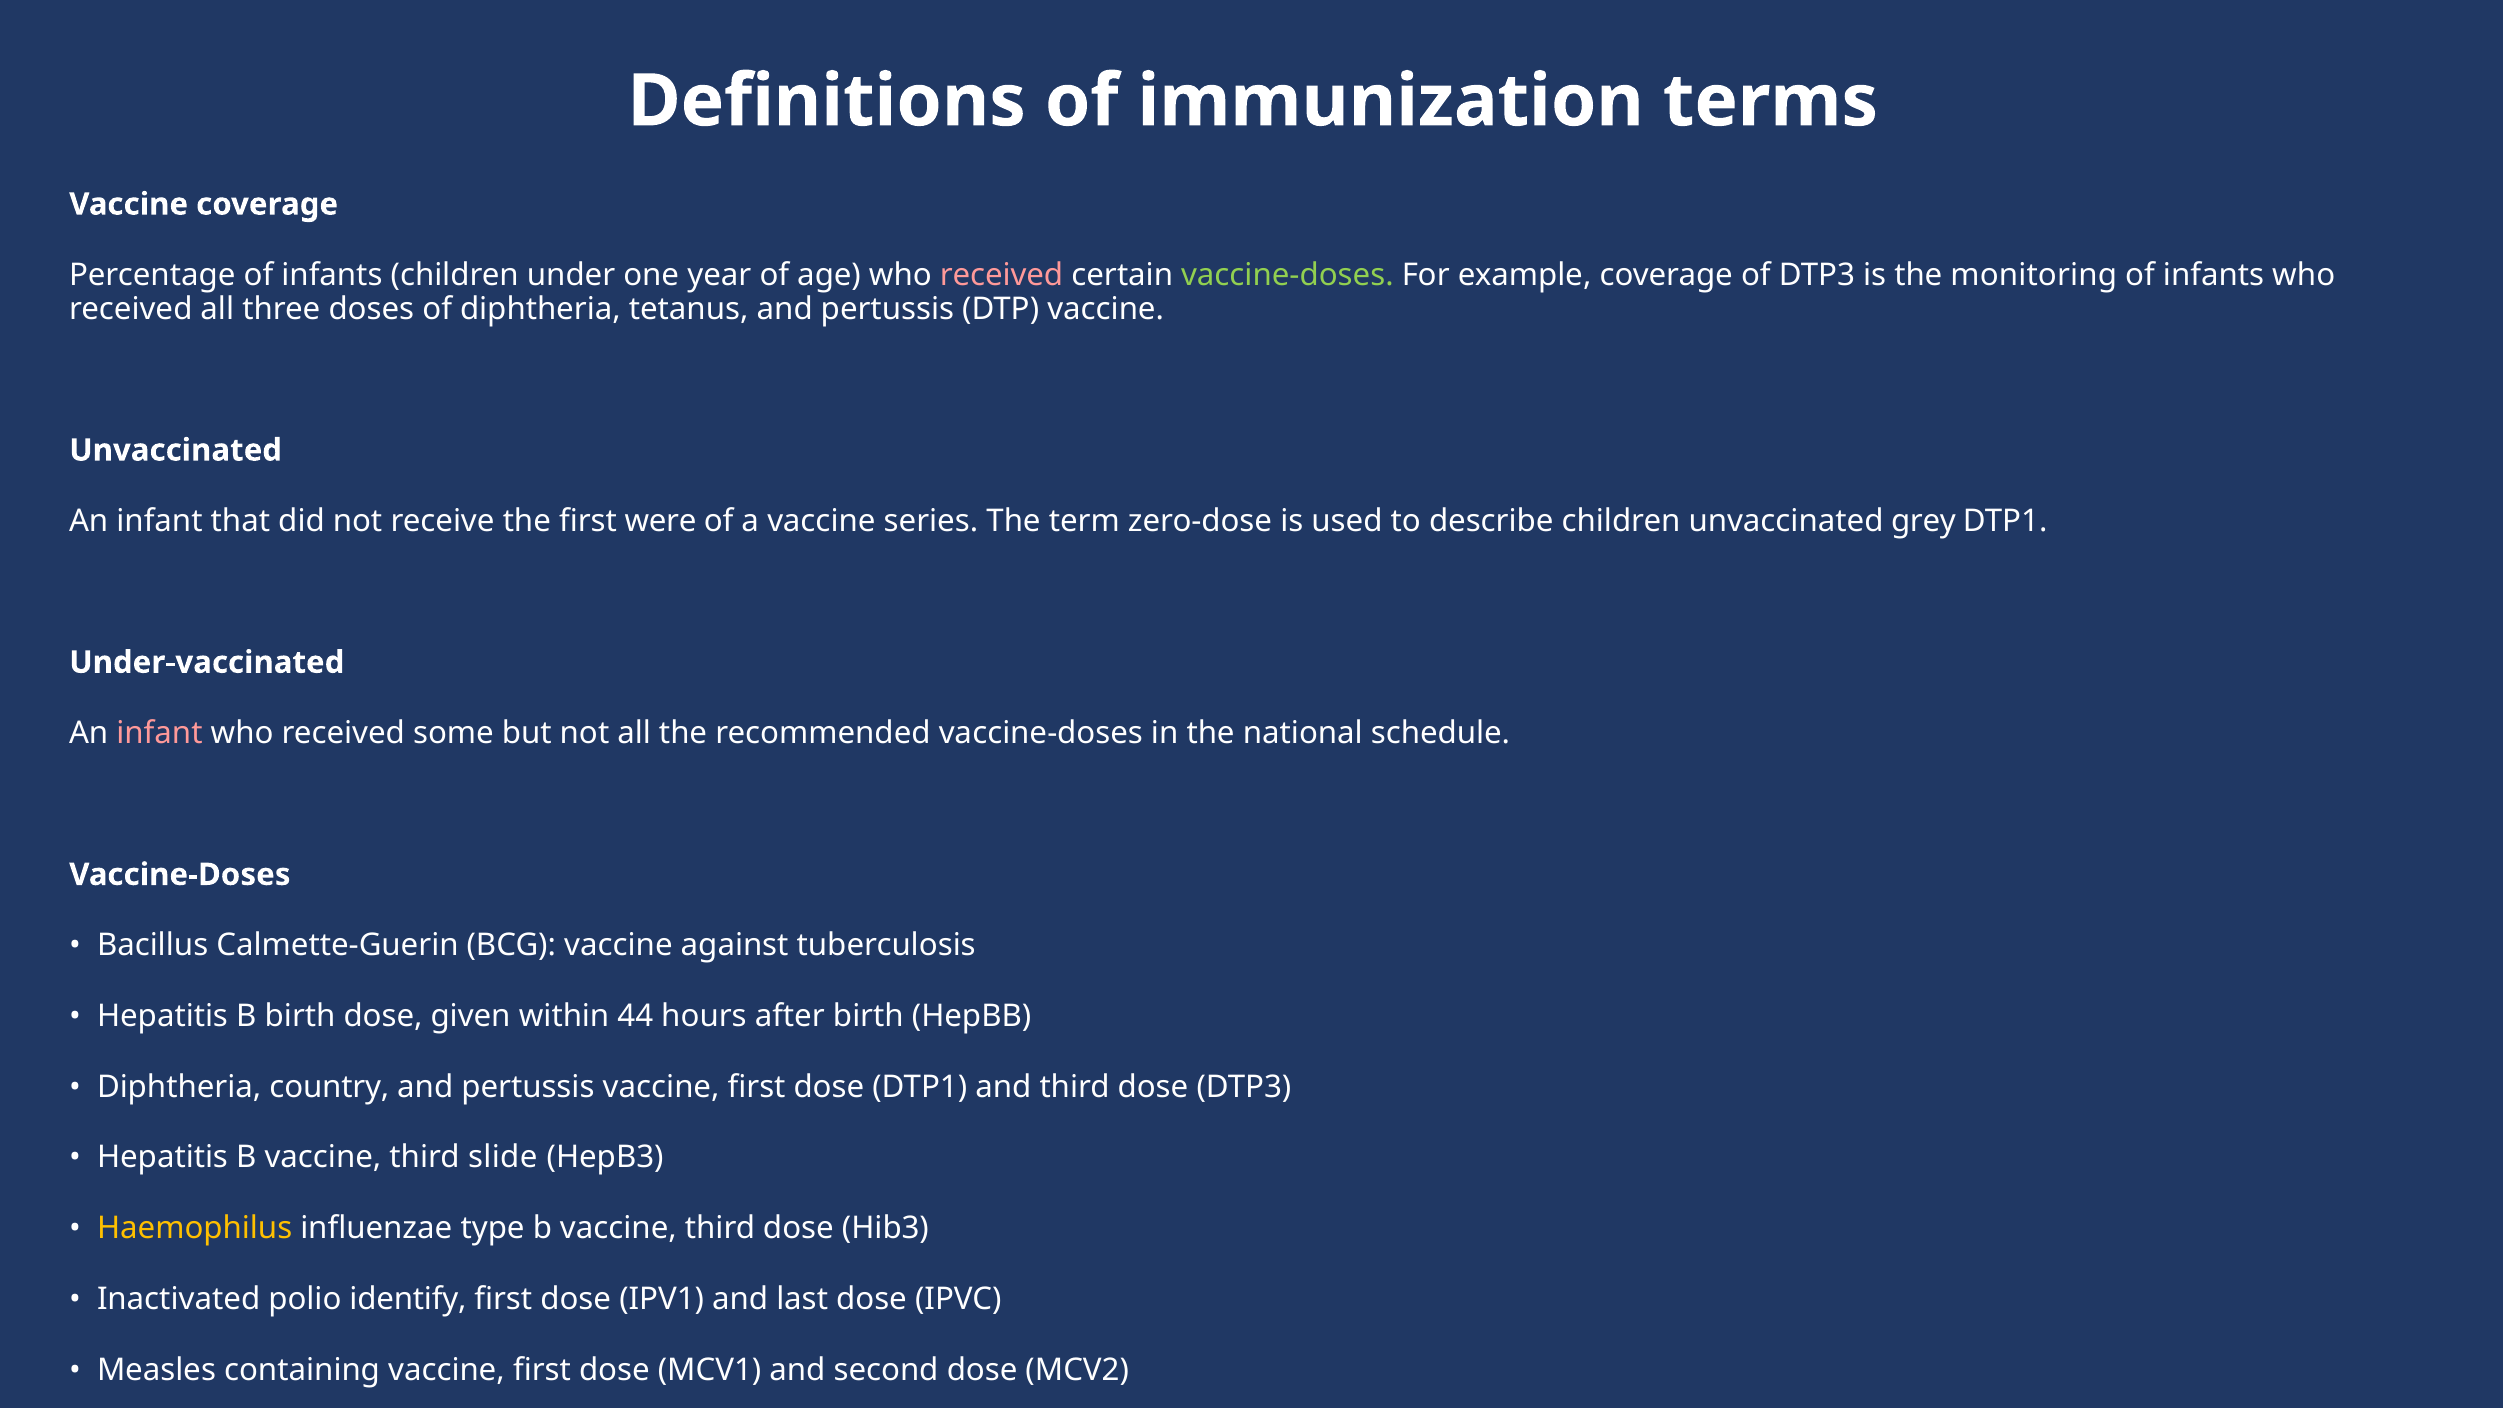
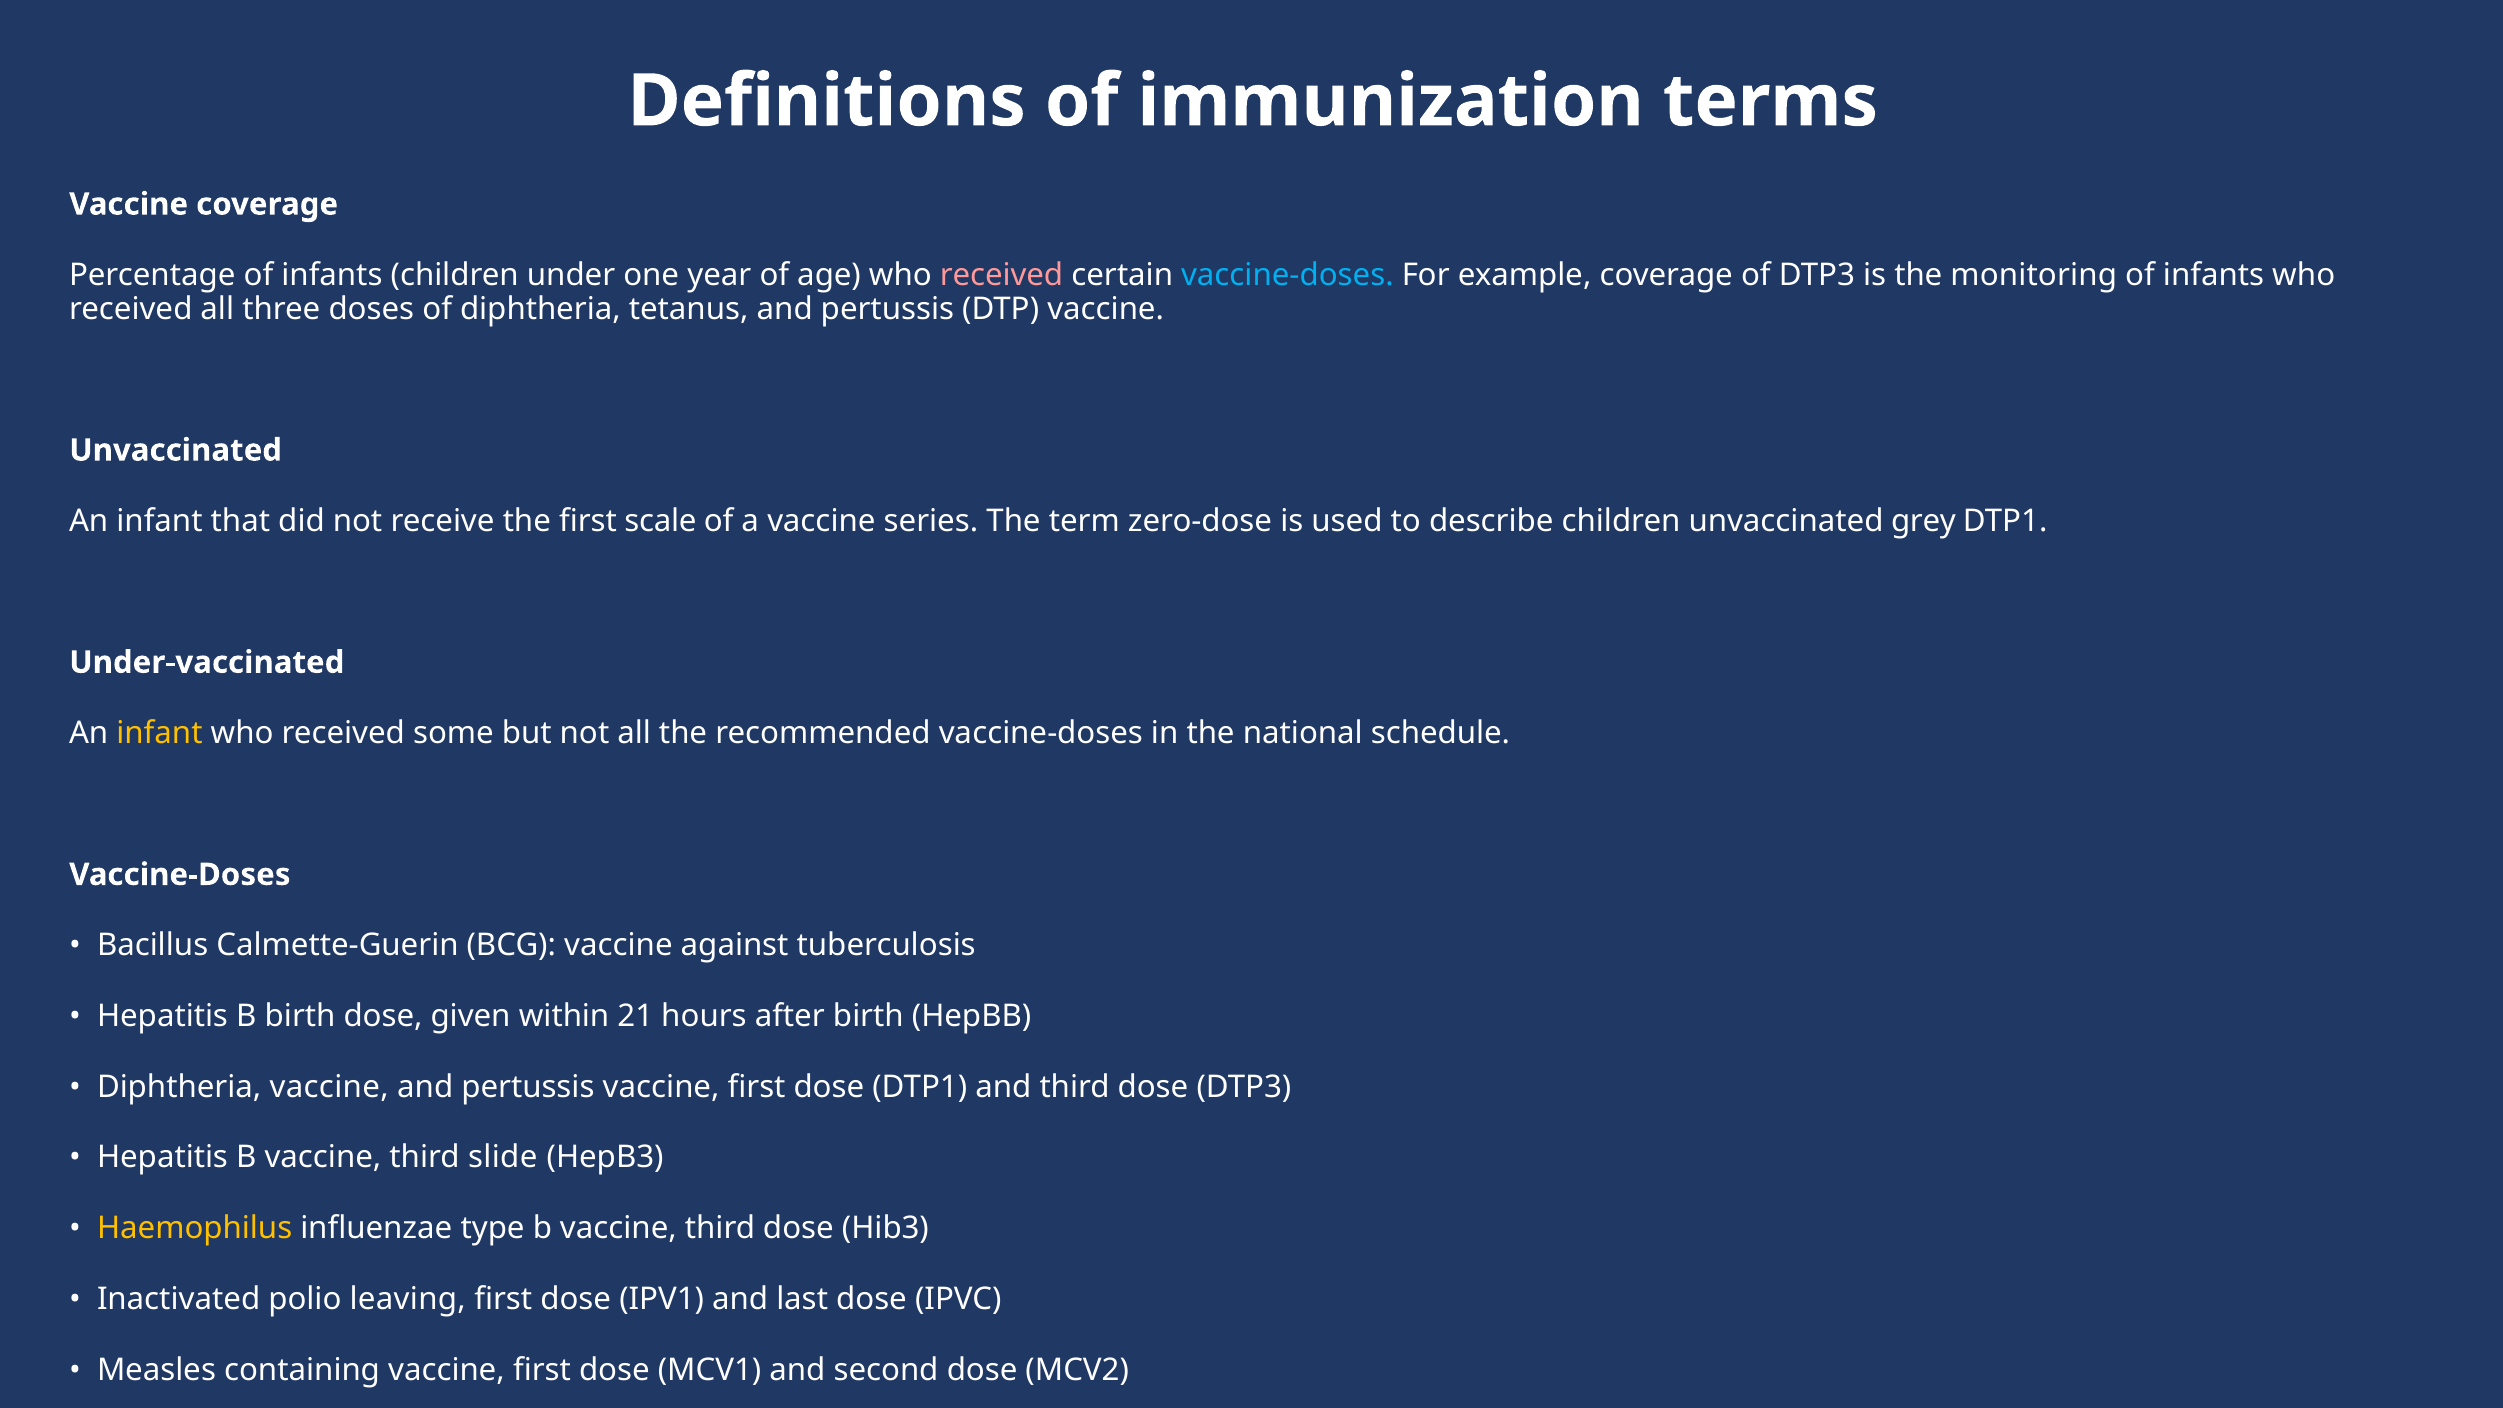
vaccine-doses at (1287, 275) colour: light green -> light blue
were: were -> scale
infant at (159, 733) colour: pink -> yellow
44: 44 -> 21
Diphtheria country: country -> vaccine
identify: identify -> leaving
